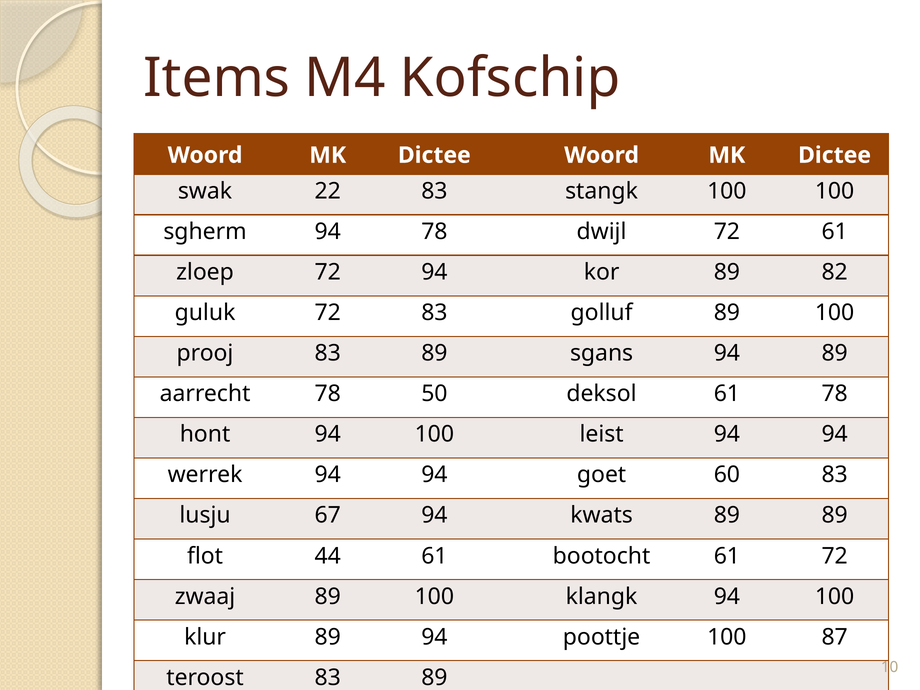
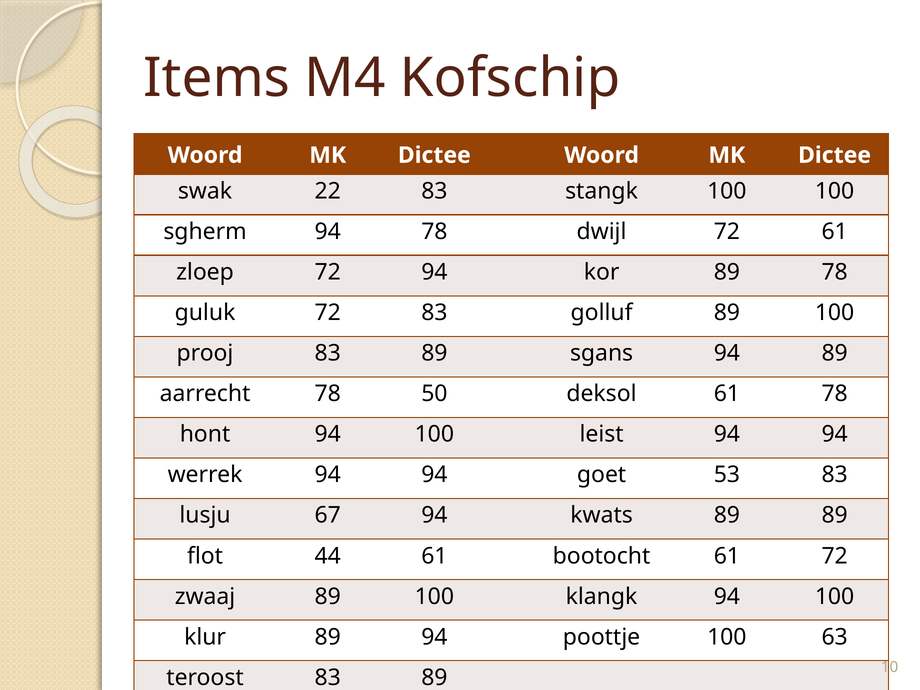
89 82: 82 -> 78
60: 60 -> 53
87: 87 -> 63
